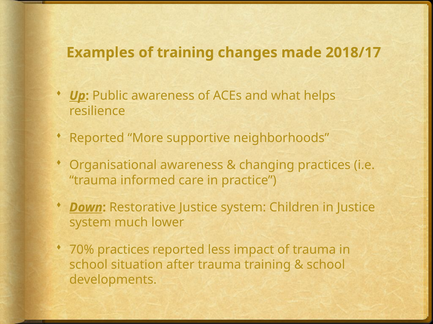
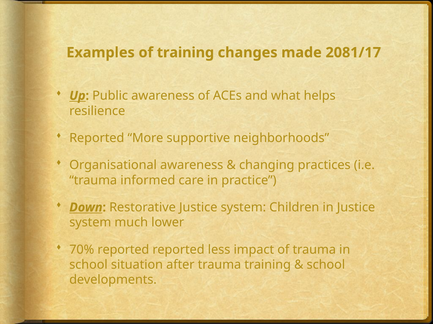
2018/17: 2018/17 -> 2081/17
70% practices: practices -> reported
